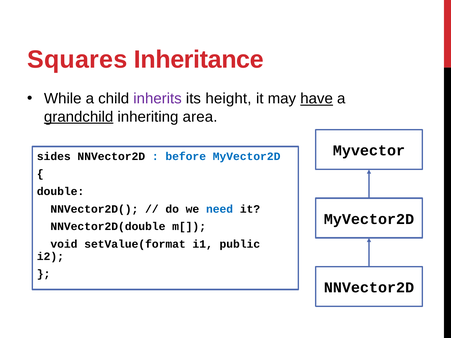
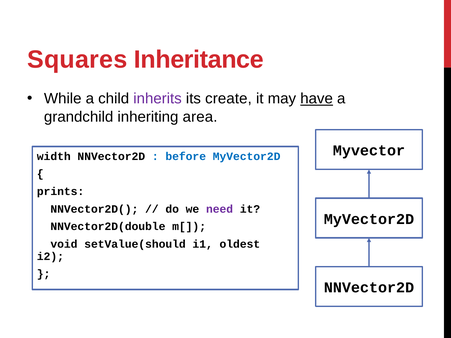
height: height -> create
grandchild underline: present -> none
sides: sides -> width
double: double -> prints
need colour: blue -> purple
setValue(format: setValue(format -> setValue(should
public: public -> oldest
